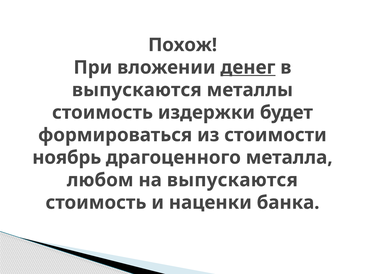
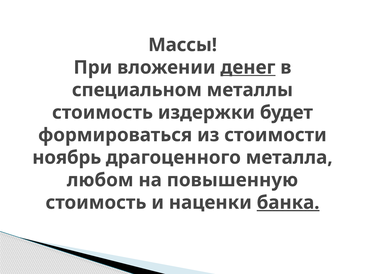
Похож: Похож -> Массы
выпускаются at (137, 90): выпускаются -> специальном
на выпускаются: выпускаются -> повышенную
банка underline: none -> present
